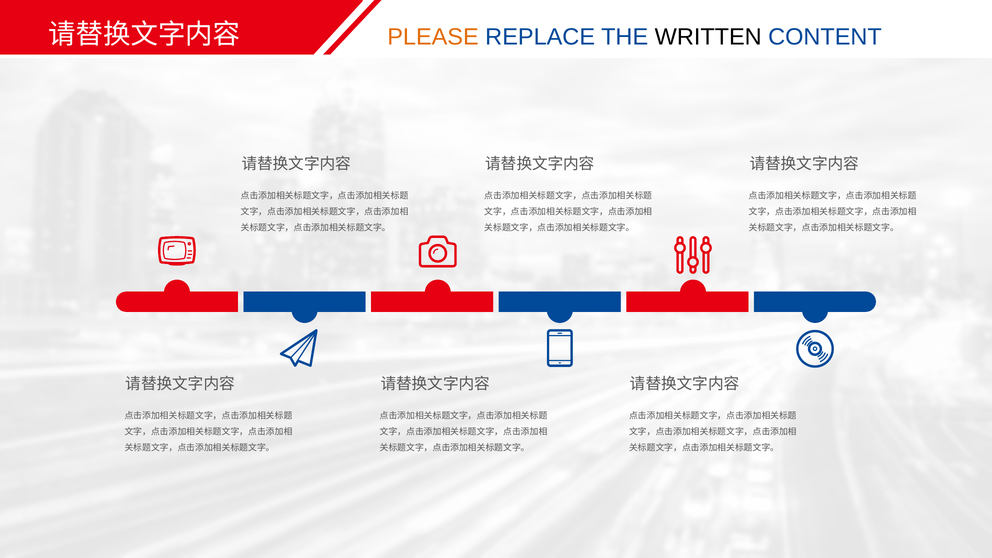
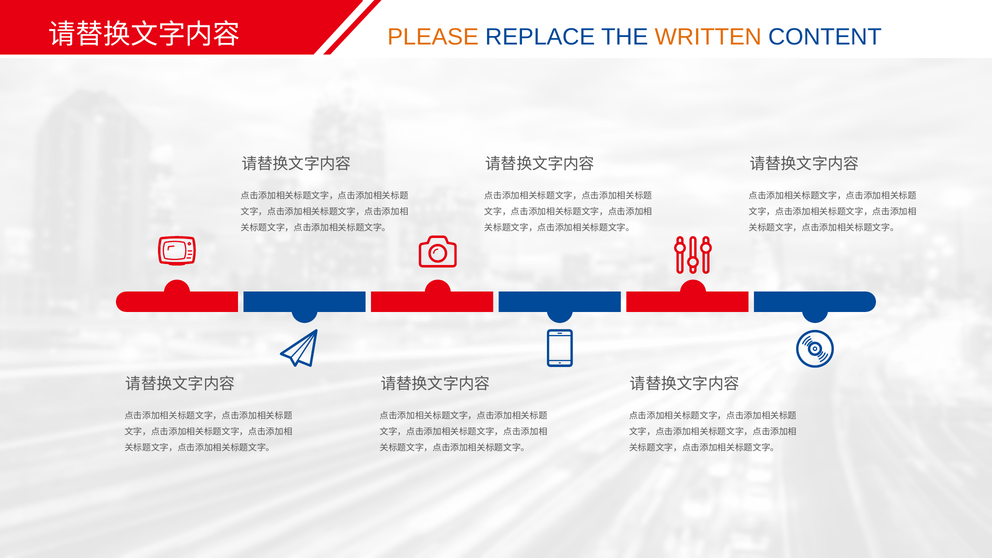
WRITTEN colour: black -> orange
